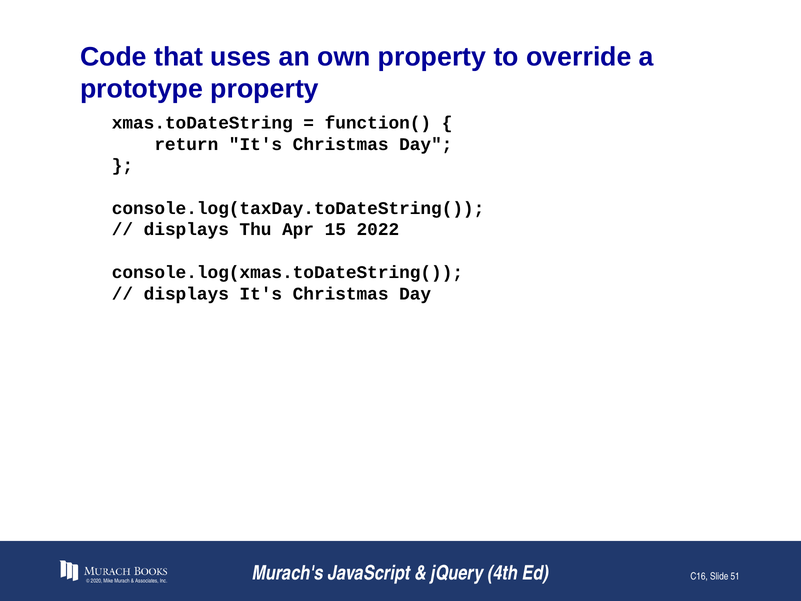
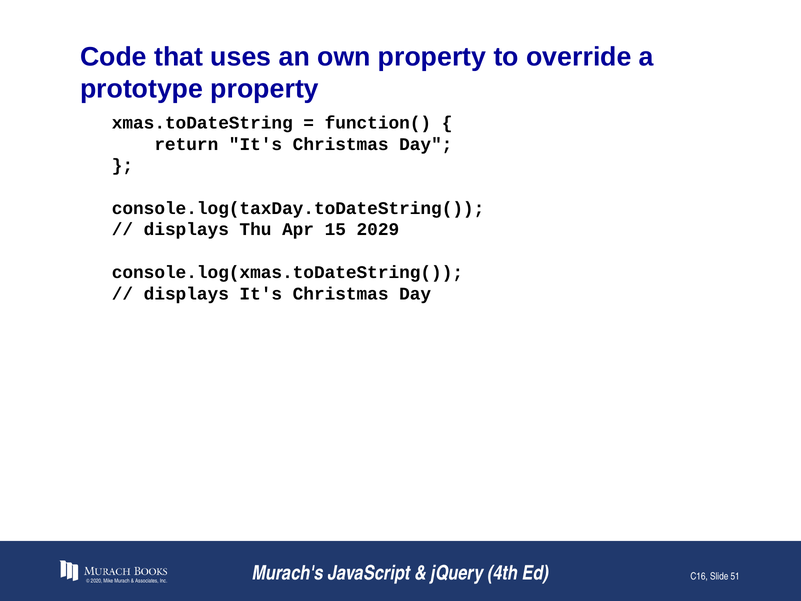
2022: 2022 -> 2029
